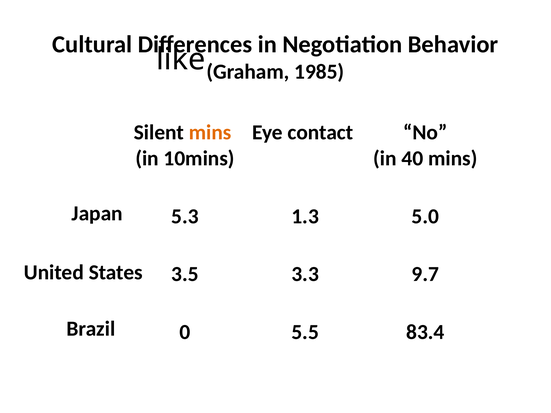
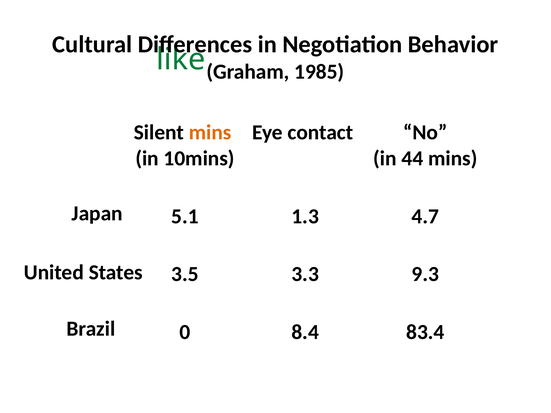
like colour: black -> green
40: 40 -> 44
5.3: 5.3 -> 5.1
5.0: 5.0 -> 4.7
9.7: 9.7 -> 9.3
5.5: 5.5 -> 8.4
